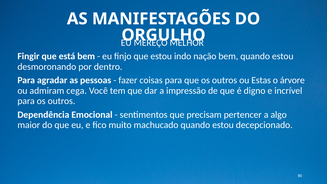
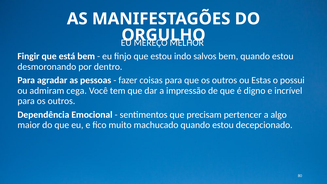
nação: nação -> salvos
árvore: árvore -> possui
